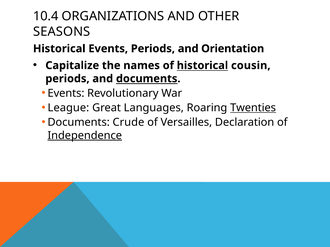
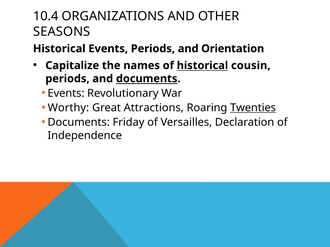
League: League -> Worthy
Languages: Languages -> Attractions
Crude: Crude -> Friday
Independence underline: present -> none
